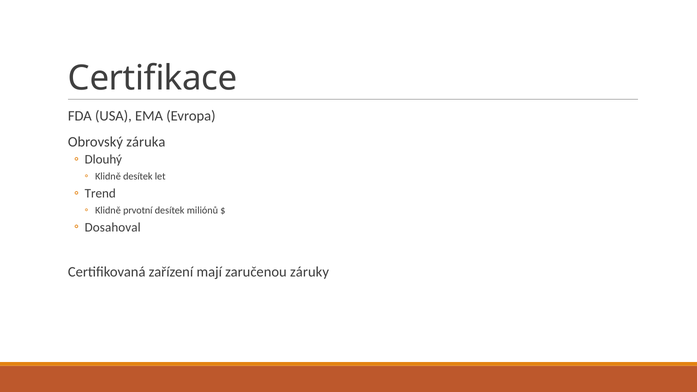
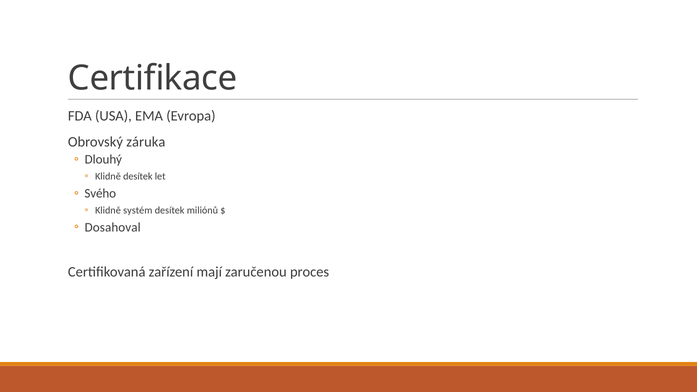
Trend: Trend -> Svého
prvotní: prvotní -> systém
záruky: záruky -> proces
